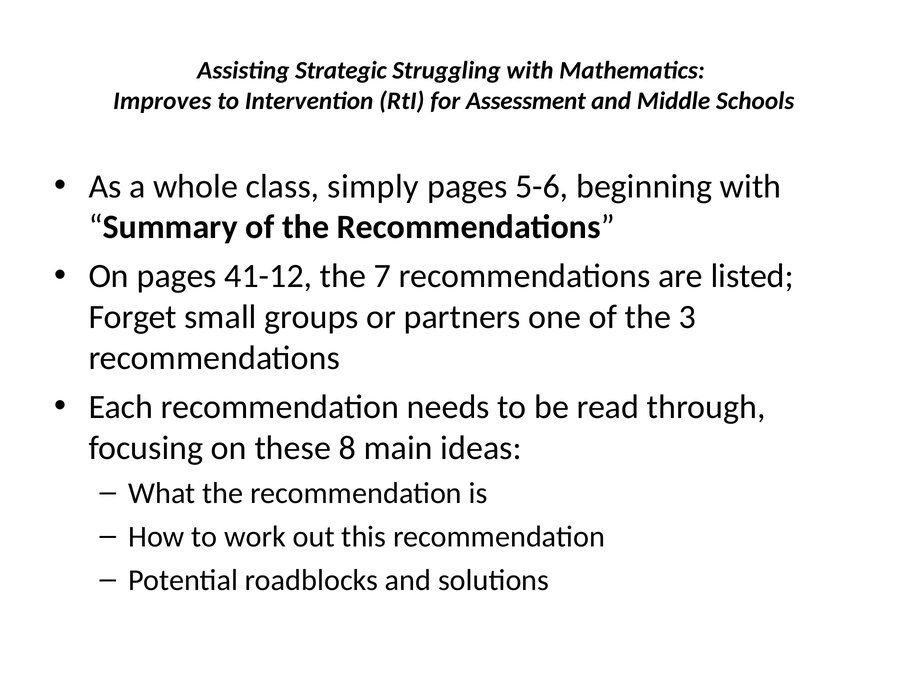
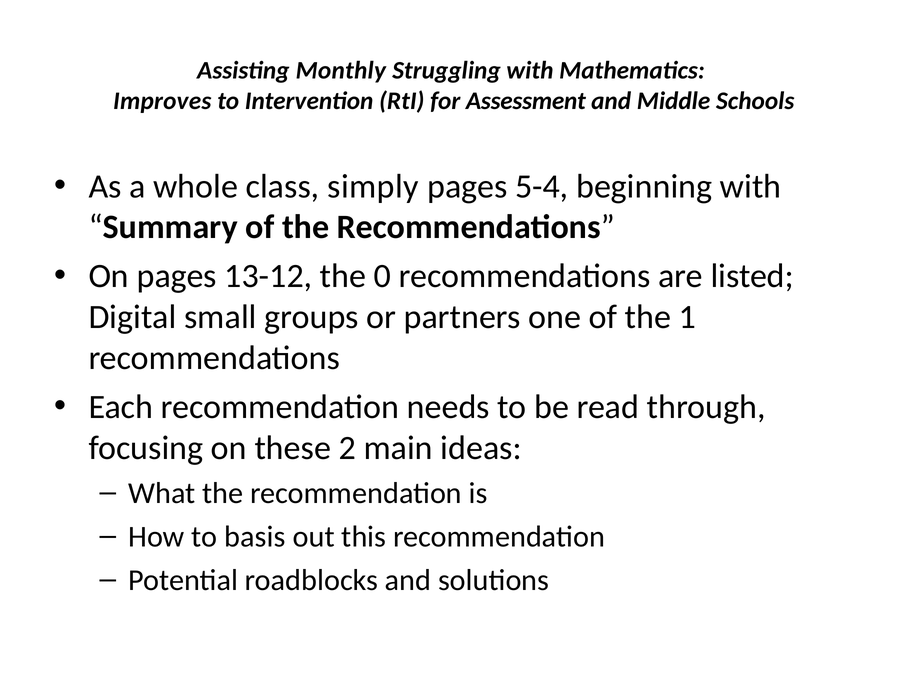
Strategic: Strategic -> Monthly
5-6: 5-6 -> 5-4
41-12: 41-12 -> 13-12
7: 7 -> 0
Forget: Forget -> Digital
3: 3 -> 1
8: 8 -> 2
work: work -> basis
